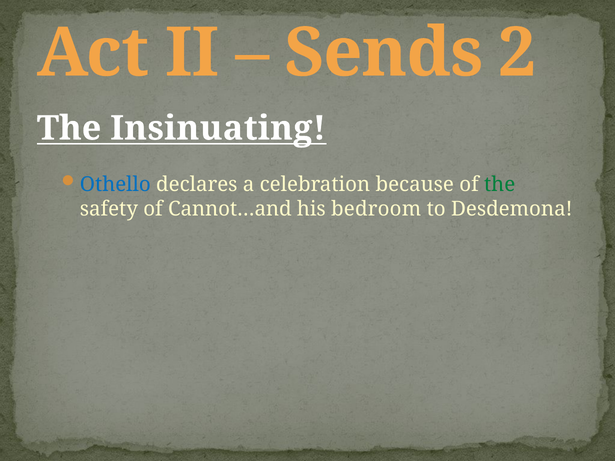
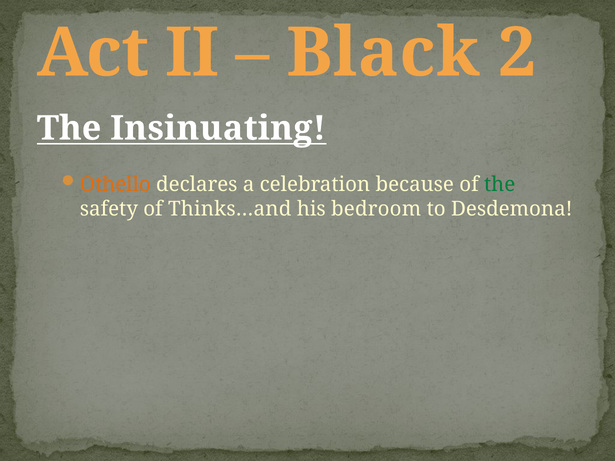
Sends: Sends -> Black
Othello colour: blue -> orange
Cannot…and: Cannot…and -> Thinks…and
